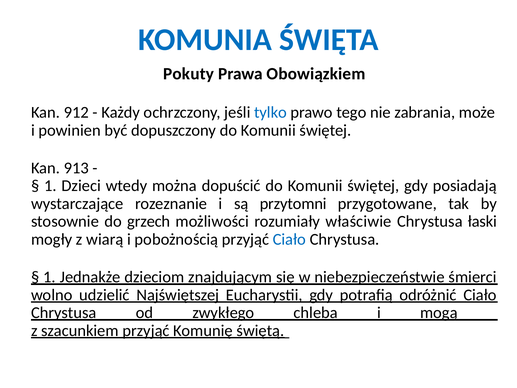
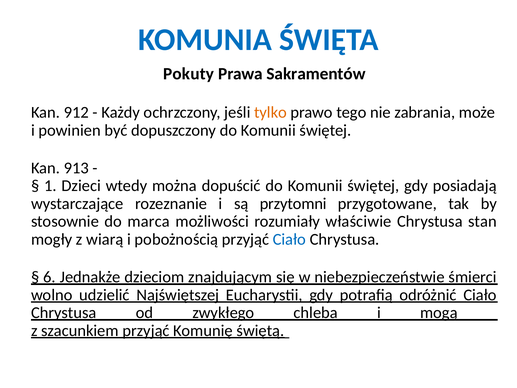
Obowiązkiem: Obowiązkiem -> Sakramentów
tylko colour: blue -> orange
grzech: grzech -> marca
łaski: łaski -> stan
1 at (49, 277): 1 -> 6
